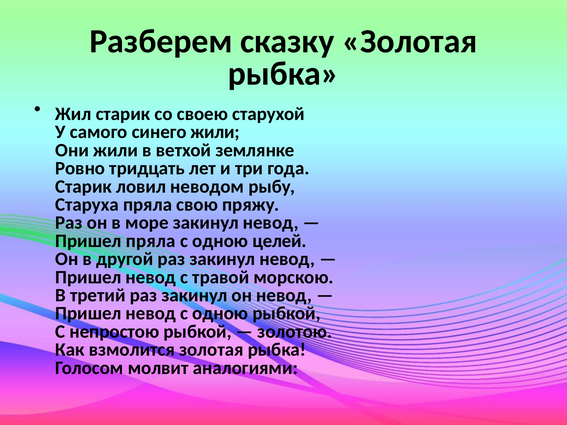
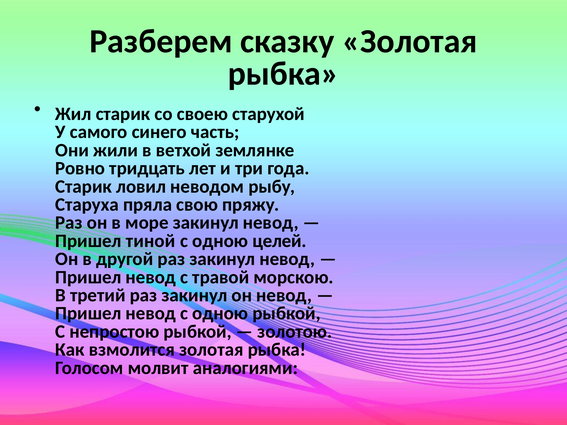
синего жили: жили -> часть
Пришел пряла: пряла -> тиной
